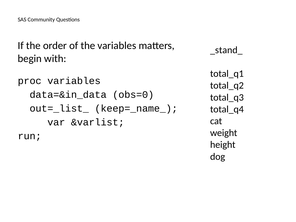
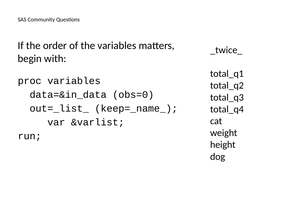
_stand_: _stand_ -> _twice_
